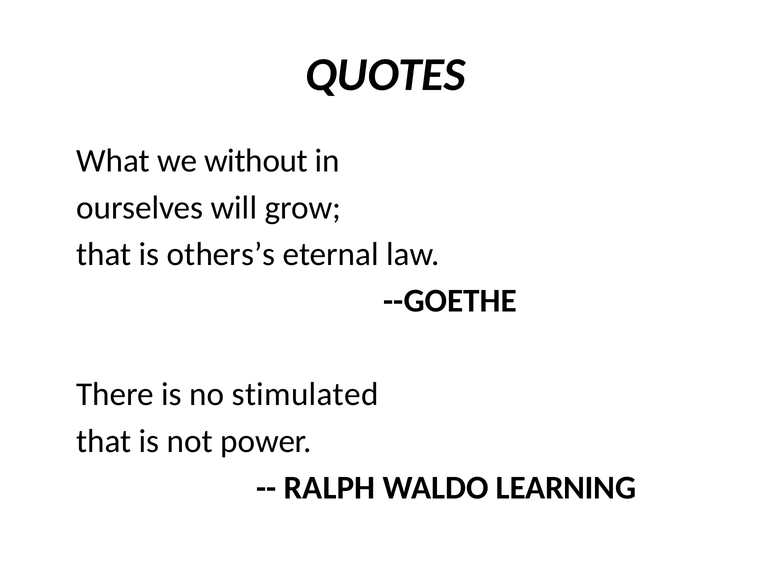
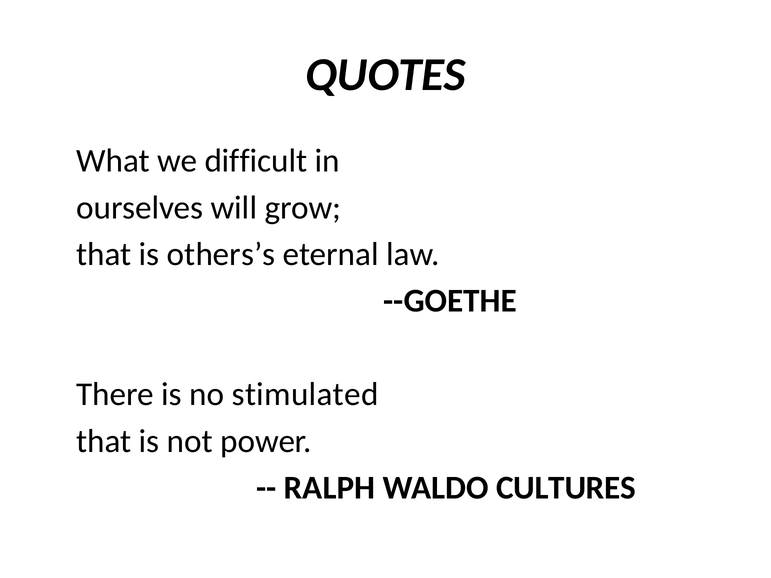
without: without -> difficult
LEARNING: LEARNING -> CULTURES
